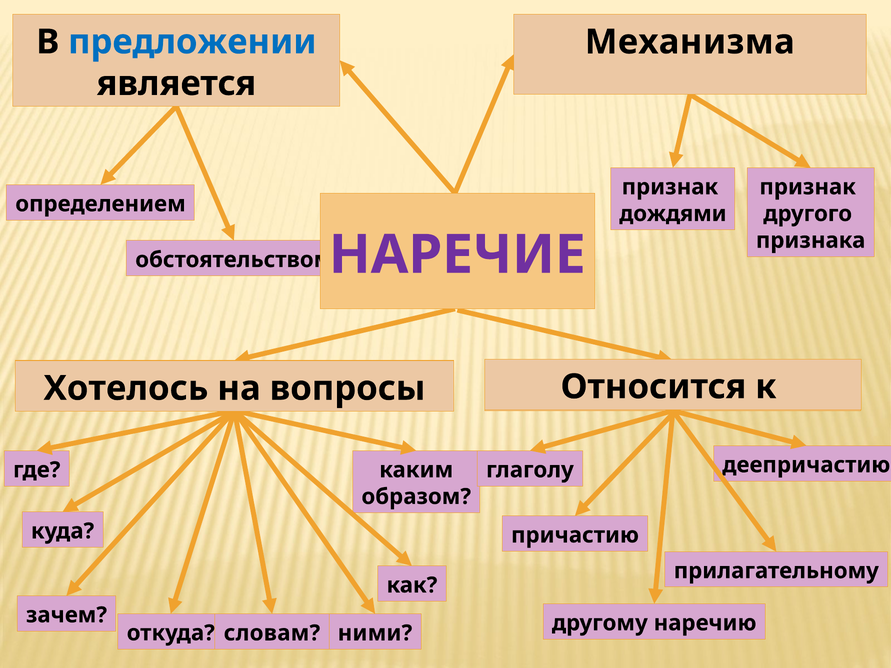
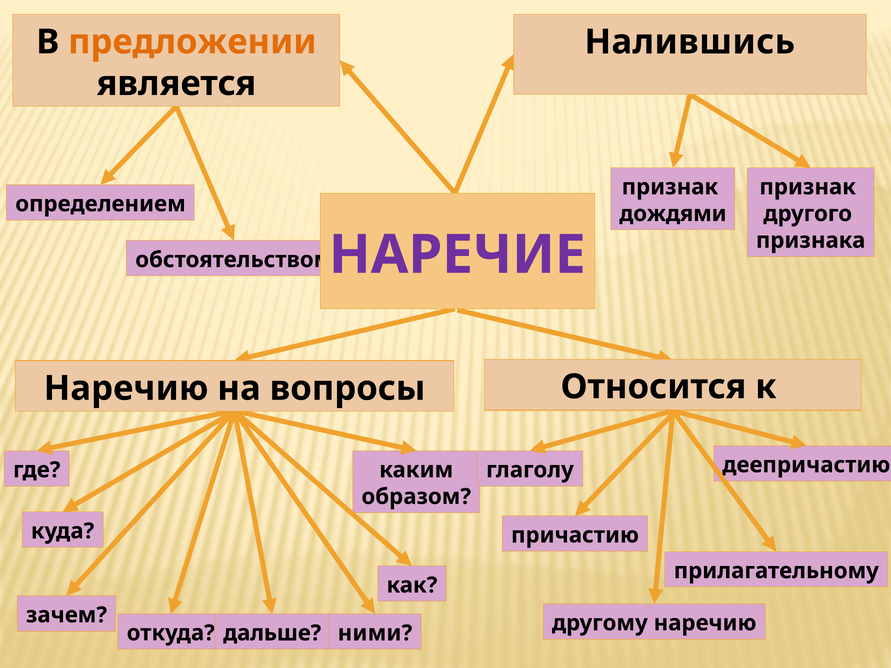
предложении colour: blue -> orange
Механизма: Механизма -> Налившись
Хотелось at (126, 388): Хотелось -> Наречию
словам: словам -> дальше
